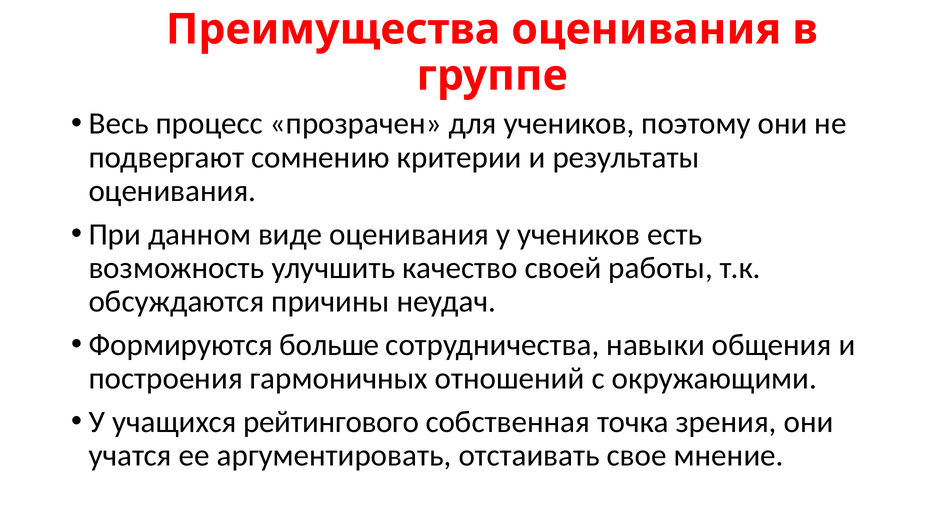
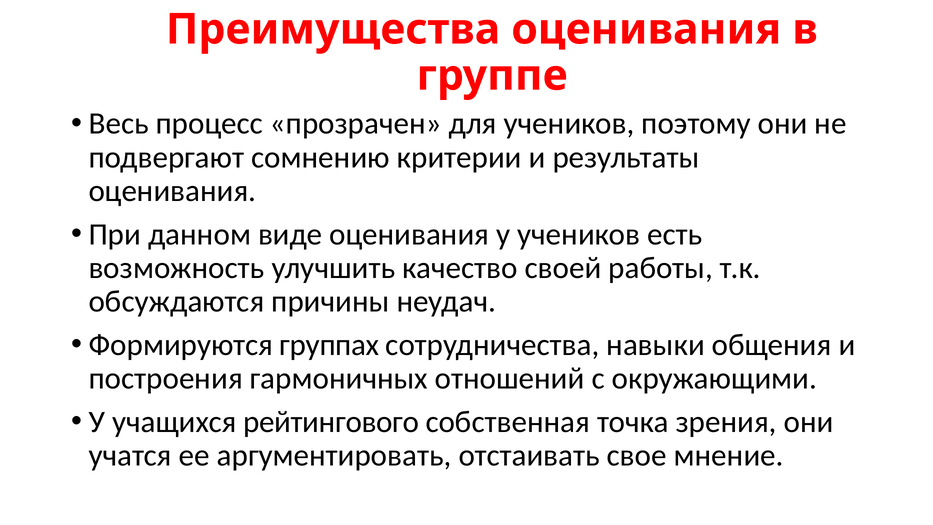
больше: больше -> группах
